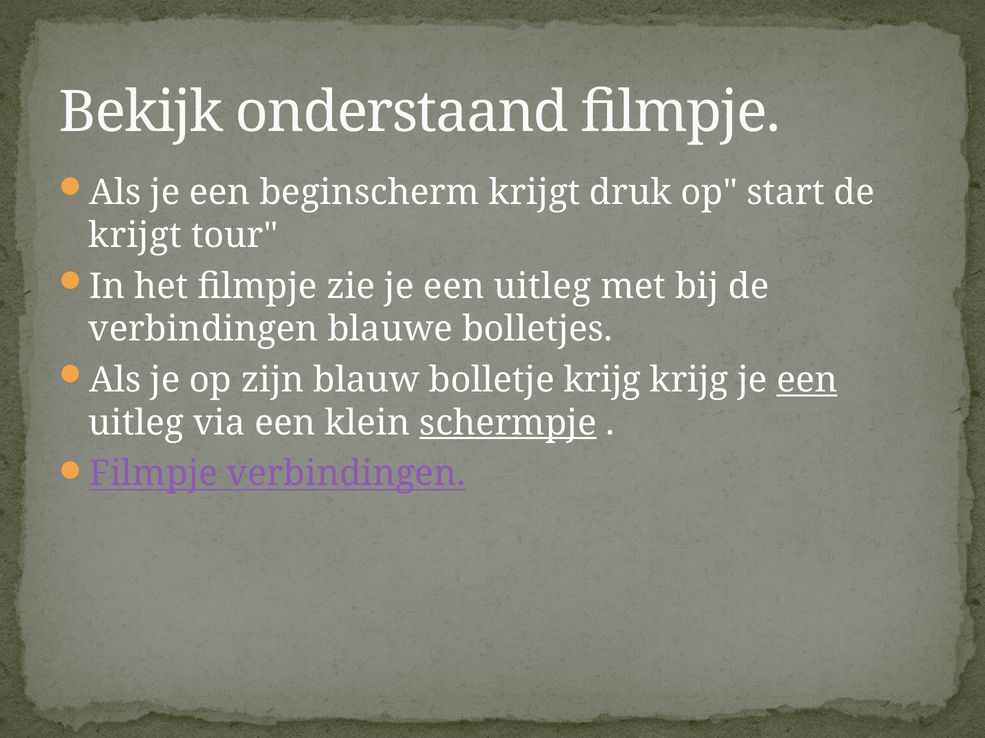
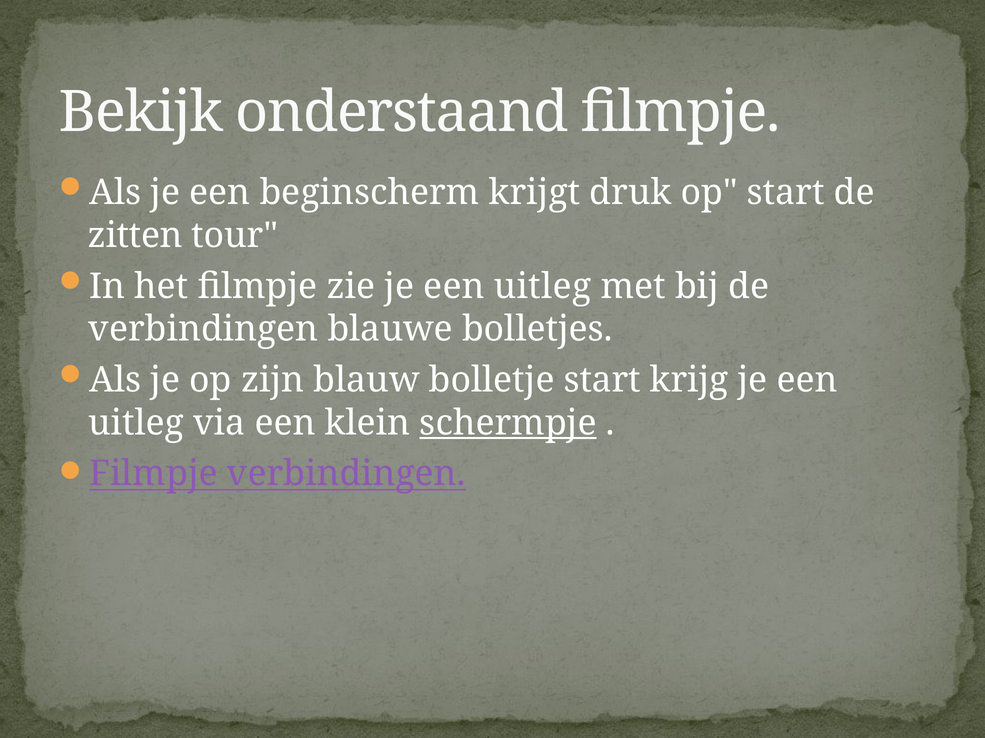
krijgt at (135, 236): krijgt -> zitten
bolletje krijg: krijg -> start
een at (807, 380) underline: present -> none
